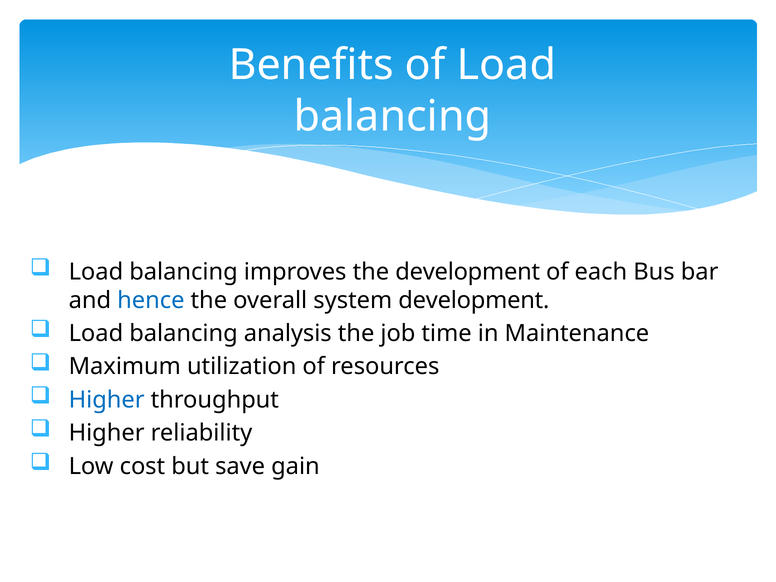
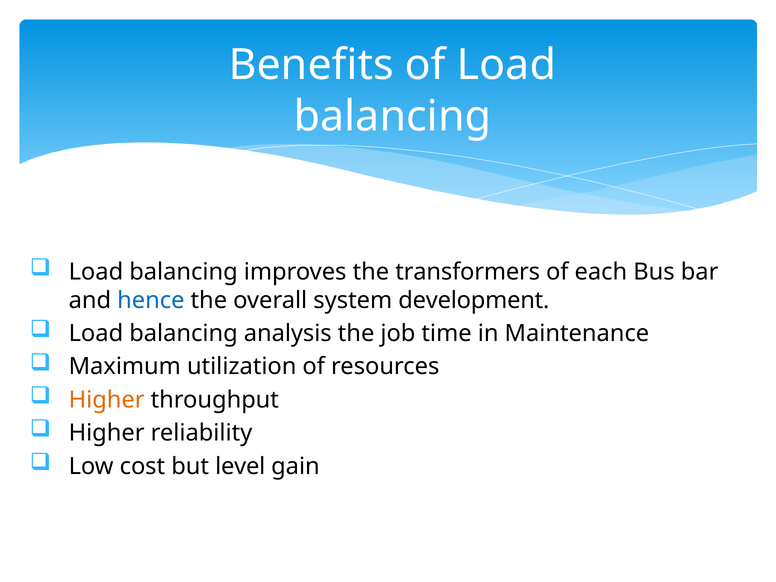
the development: development -> transformers
Higher at (107, 400) colour: blue -> orange
save: save -> level
